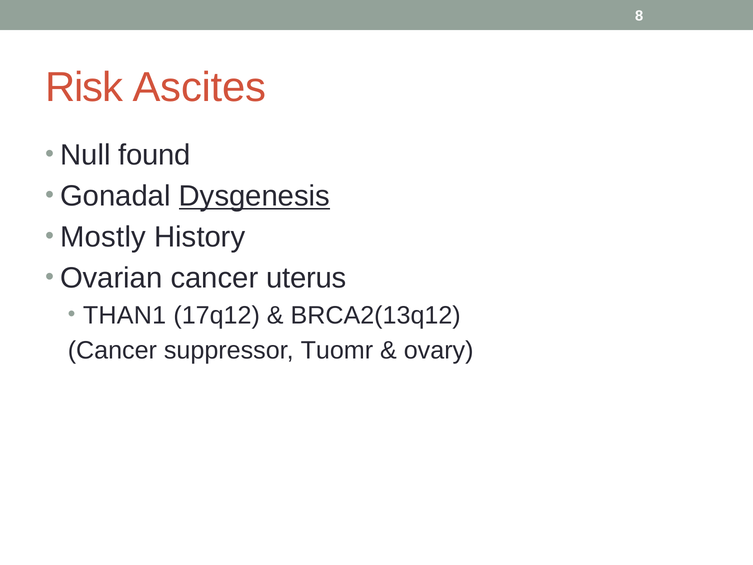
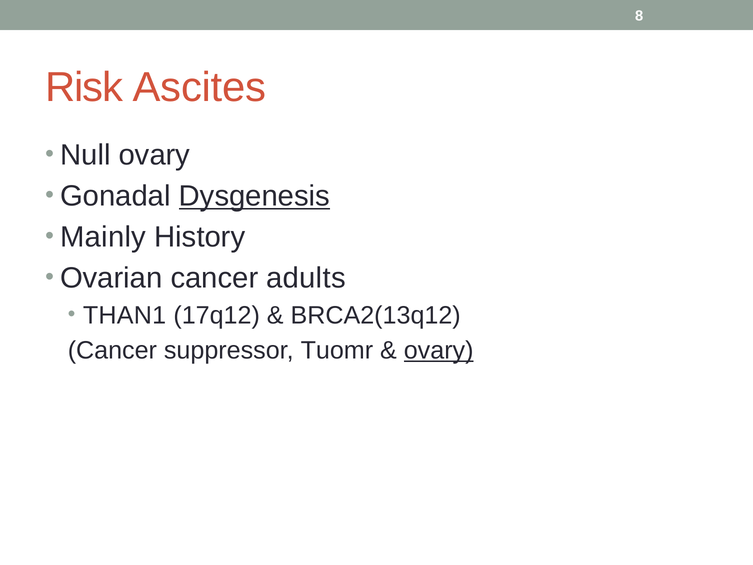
Null found: found -> ovary
Mostly: Mostly -> Mainly
uterus: uterus -> adults
ovary at (439, 350) underline: none -> present
